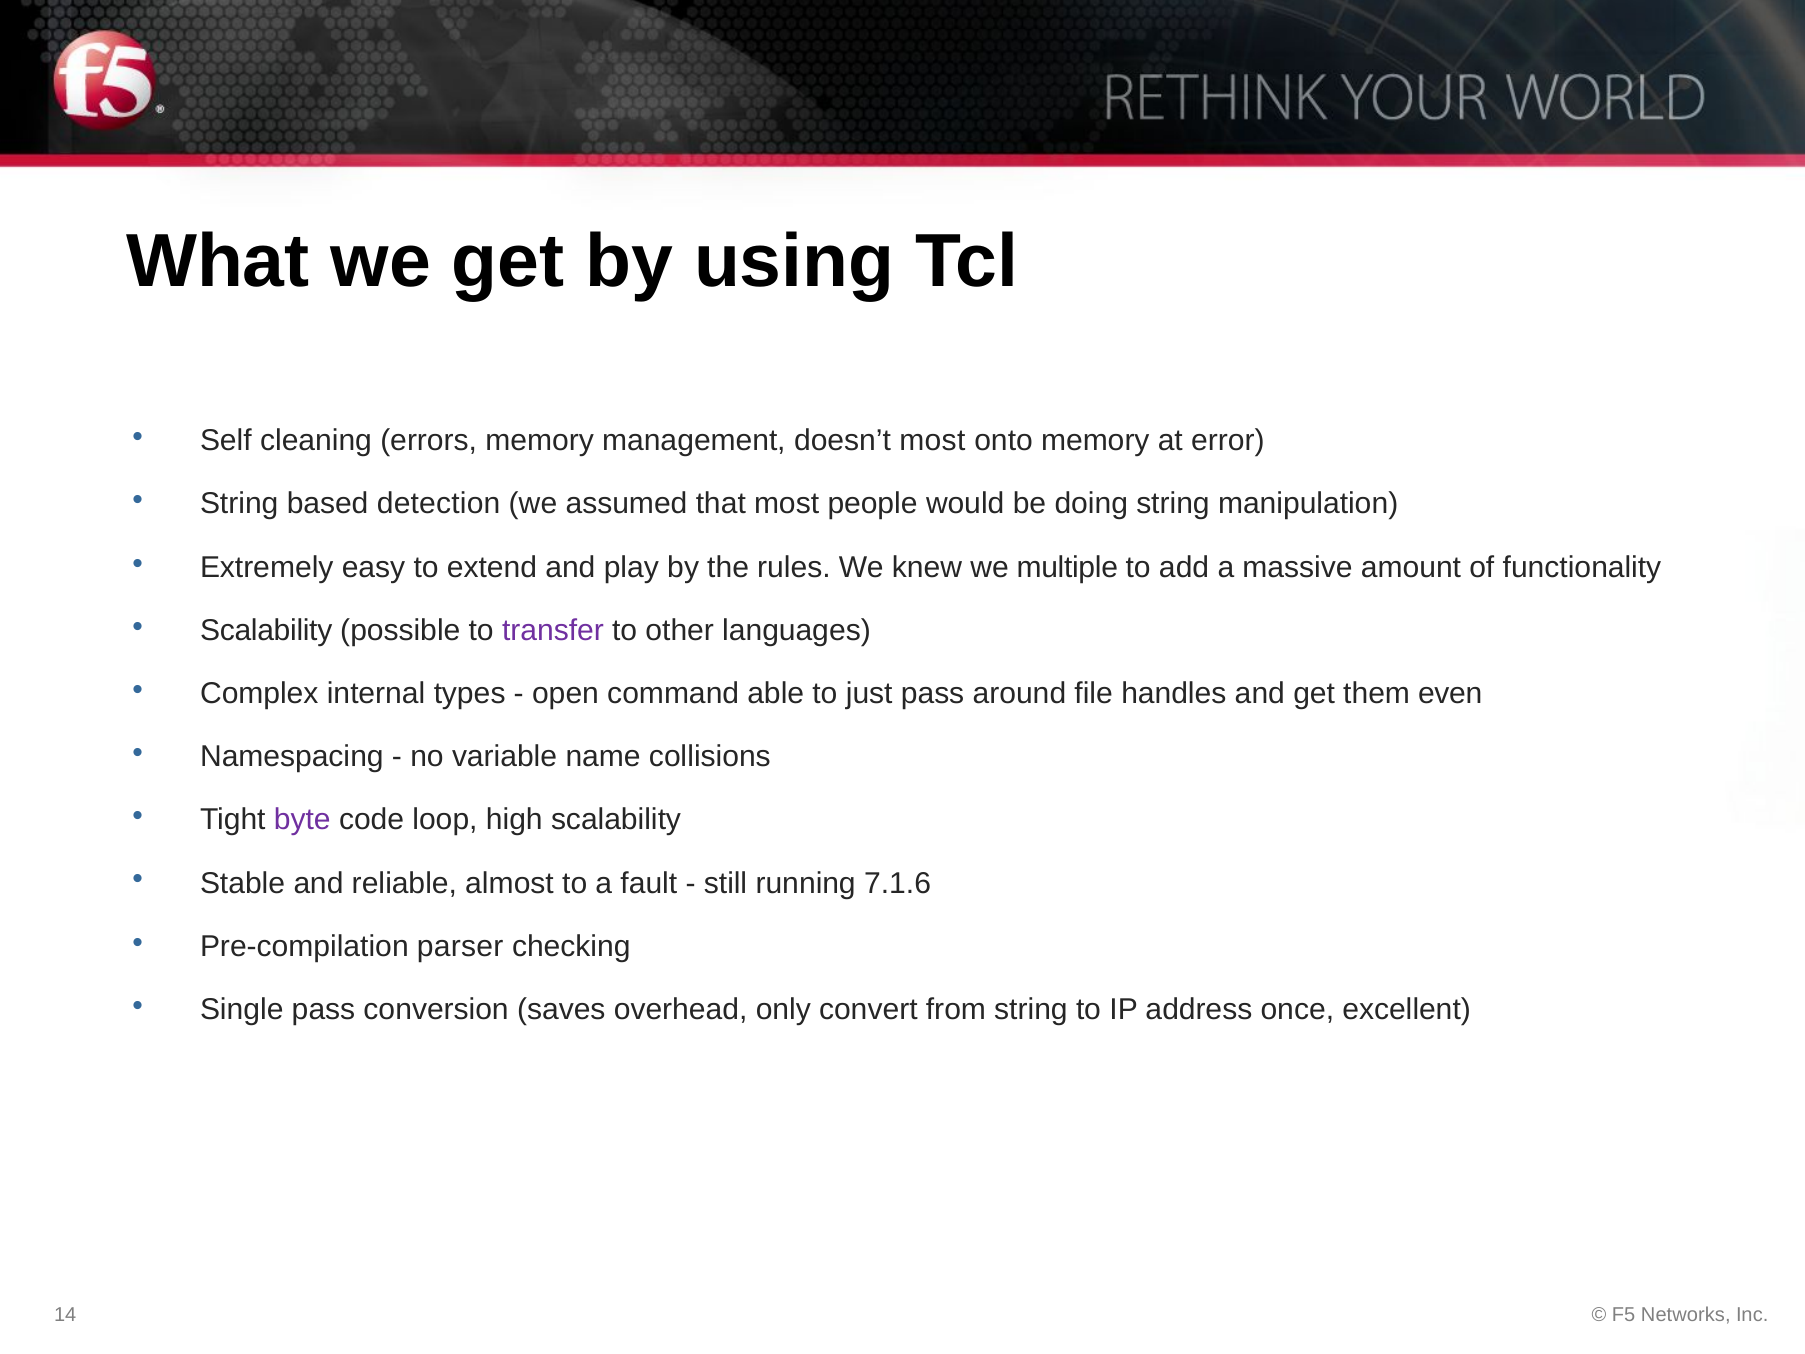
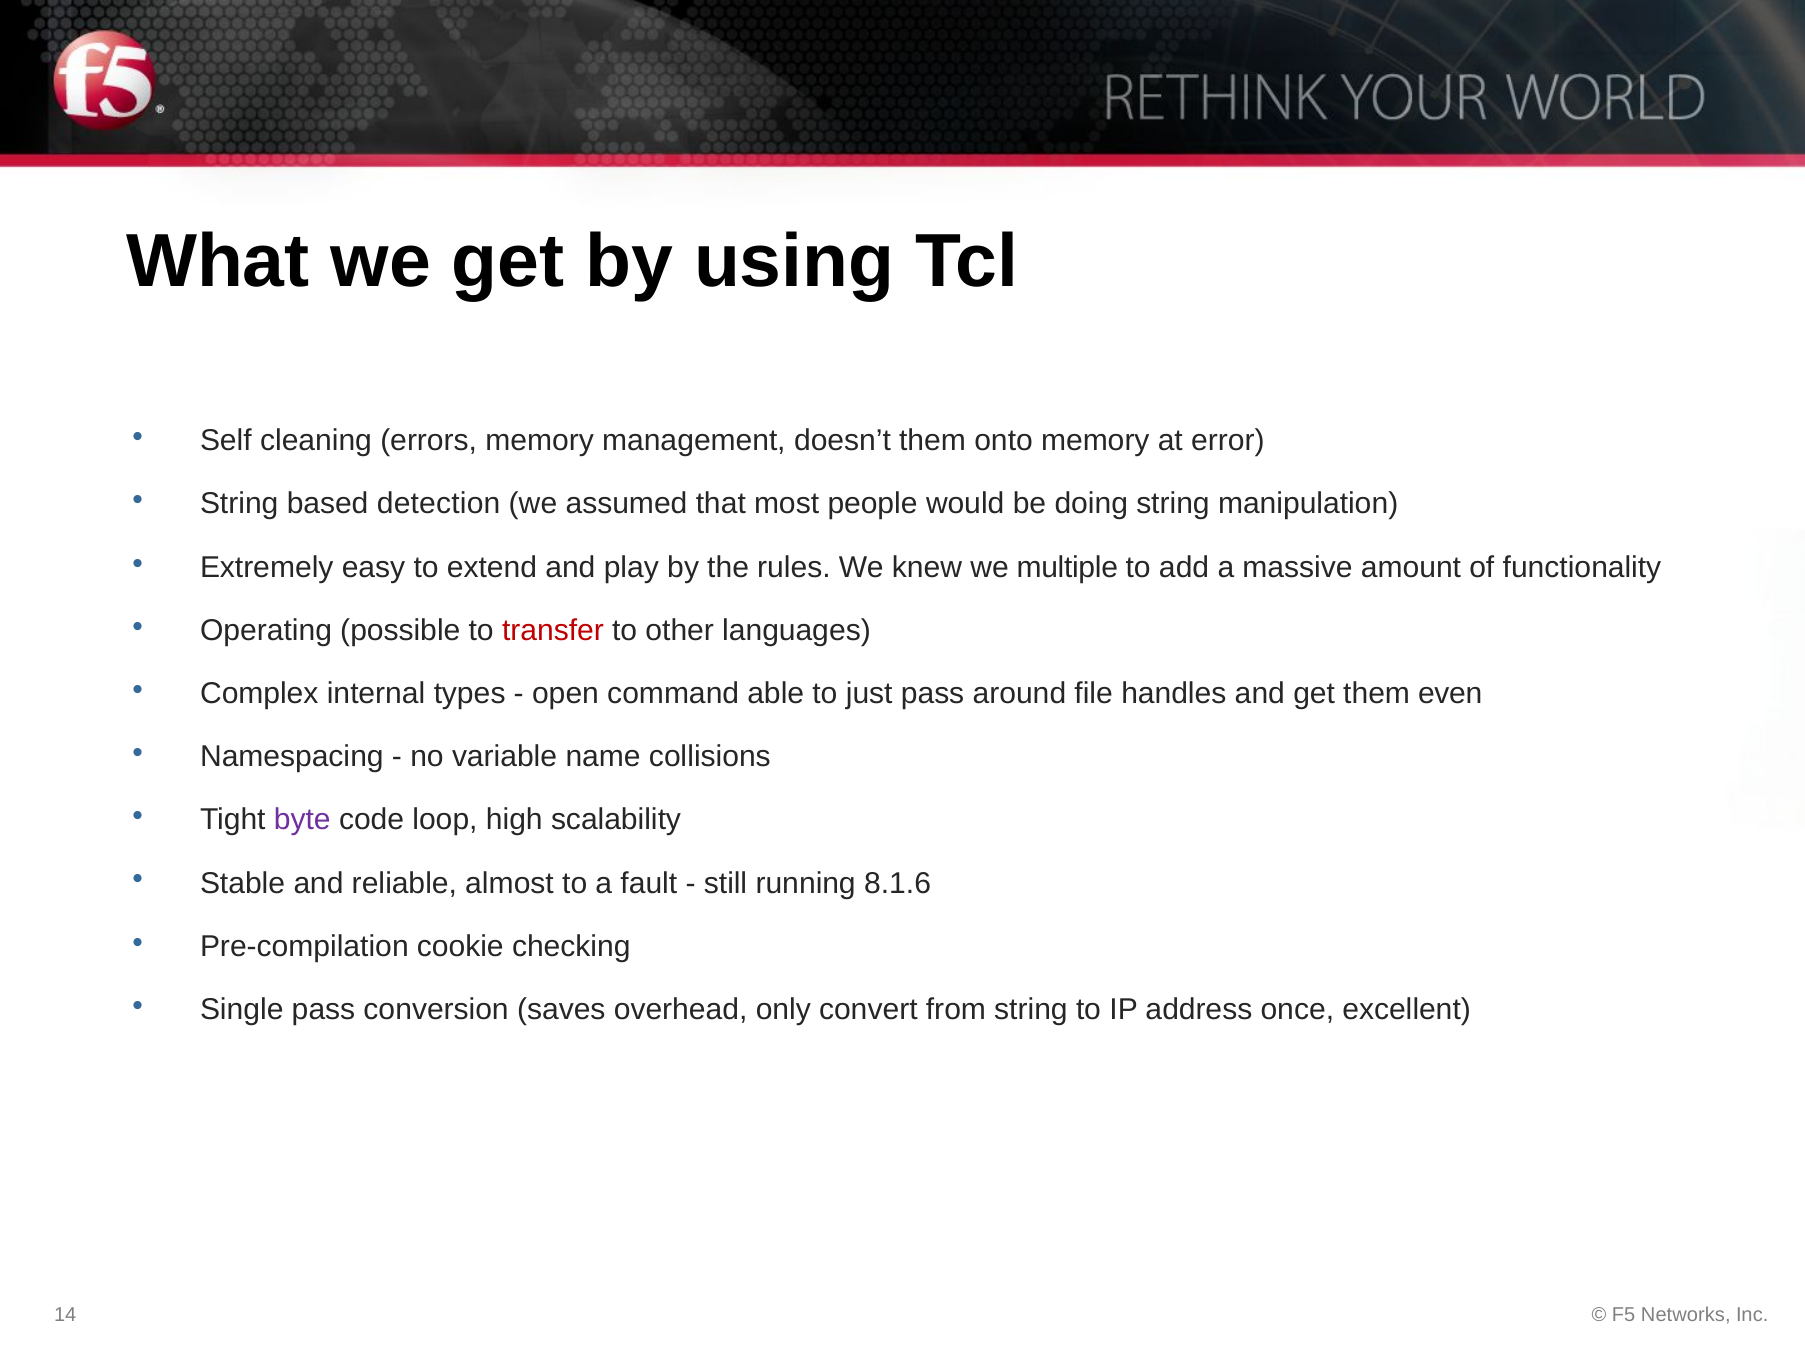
doesn’t most: most -> them
Scalability at (266, 630): Scalability -> Operating
transfer colour: purple -> red
7.1.6: 7.1.6 -> 8.1.6
parser: parser -> cookie
